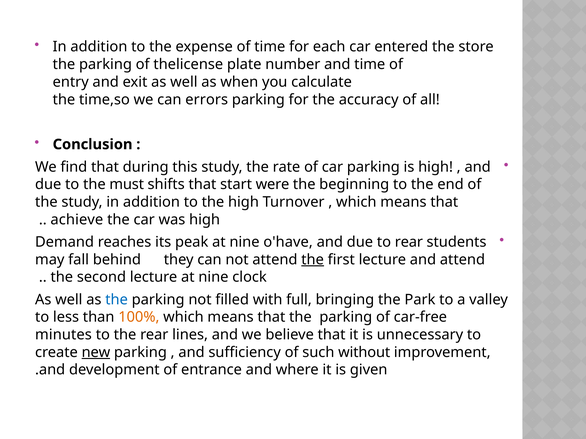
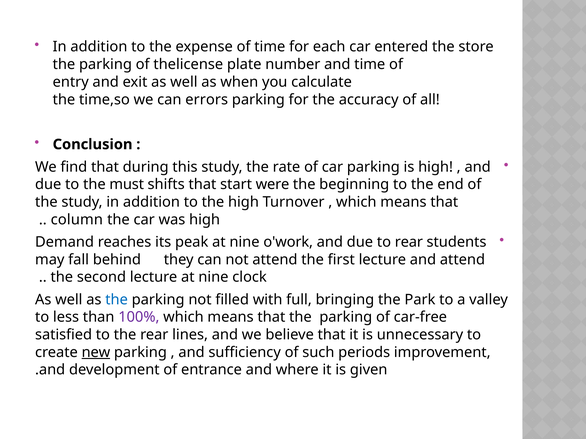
achieve: achieve -> column
o'have: o'have -> o'work
the at (313, 260) underline: present -> none
100% colour: orange -> purple
minutes: minutes -> satisfied
without: without -> periods
